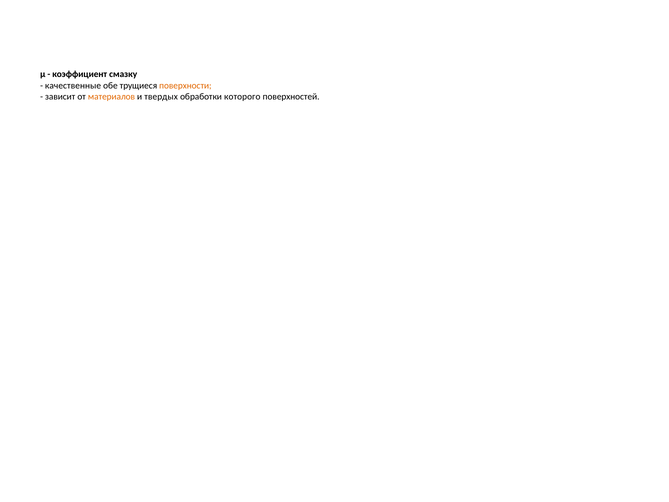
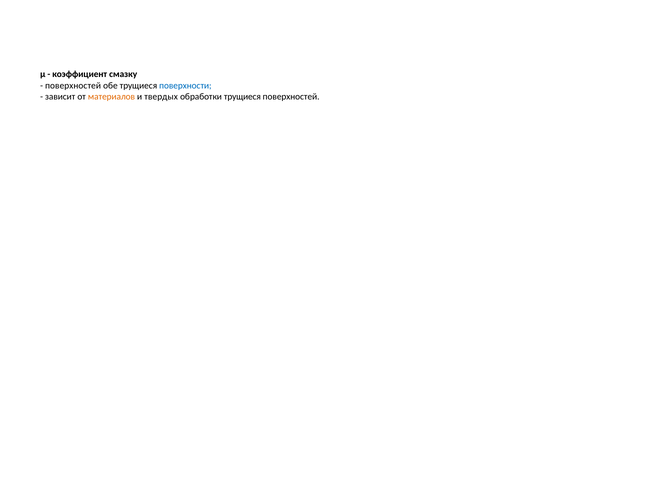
качественные at (73, 85): качественные -> поверхностей
поверхности colour: orange -> blue
обработки которого: которого -> трущиеся
